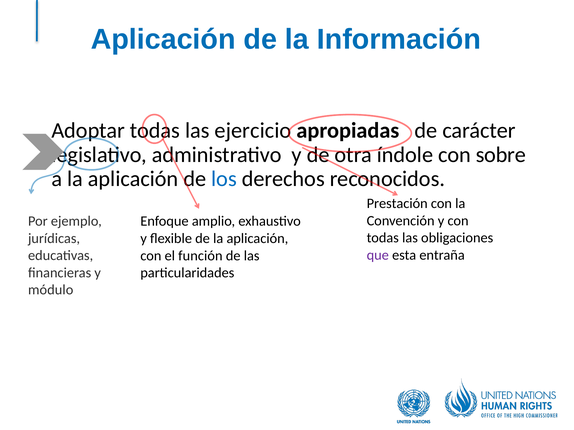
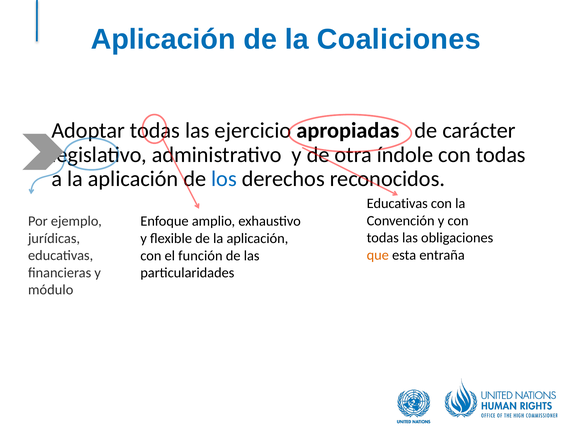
Información: Información -> Coaliciones
sobre at (501, 155): sobre -> todas
Prestación at (397, 204): Prestación -> Educativas
que colour: purple -> orange
